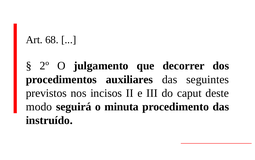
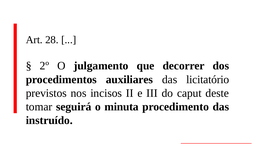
68: 68 -> 28
seguintes: seguintes -> licitatório
modo: modo -> tomar
